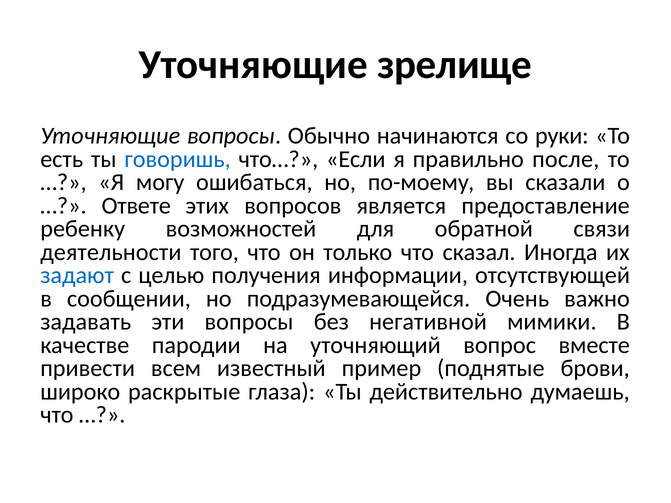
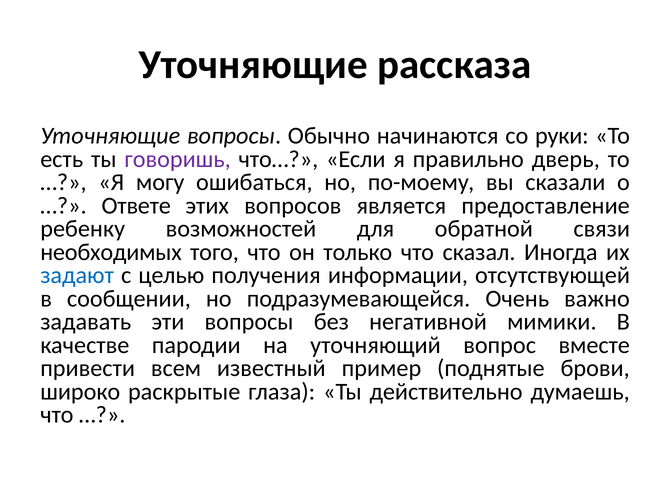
зрелище: зрелище -> рассказа
говоришь colour: blue -> purple
после: после -> дверь
деятельности: деятельности -> необходимых
